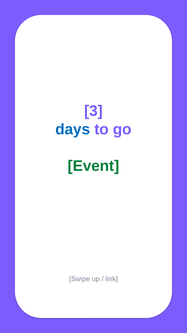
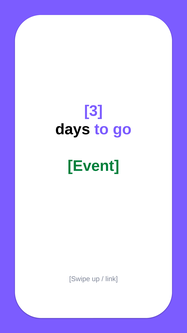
days colour: blue -> black
